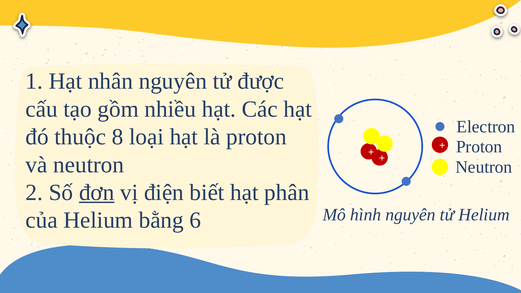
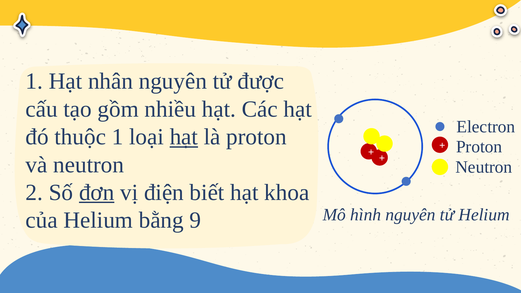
thuộc 8: 8 -> 1
hạt at (184, 137) underline: none -> present
phân: phân -> khoa
6: 6 -> 9
